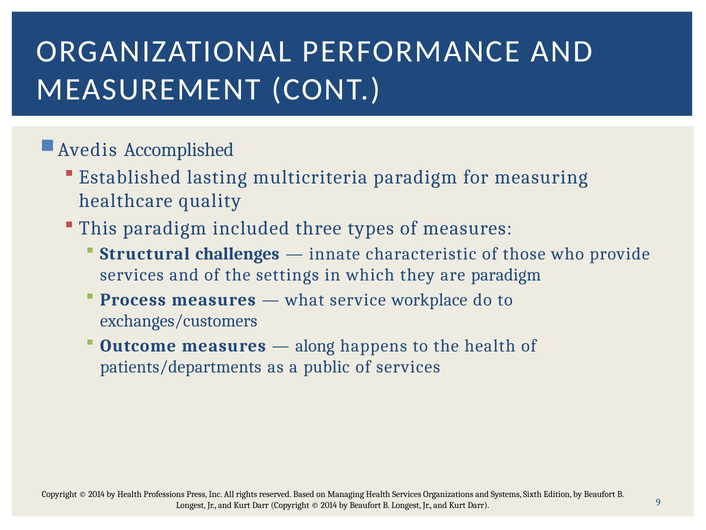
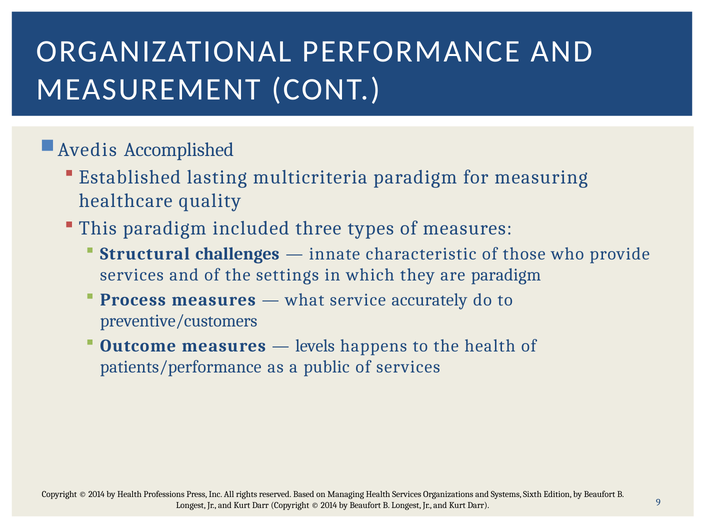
workplace: workplace -> accurately
exchanges/customers: exchanges/customers -> preventive/customers
along: along -> levels
patients/departments: patients/departments -> patients/performance
